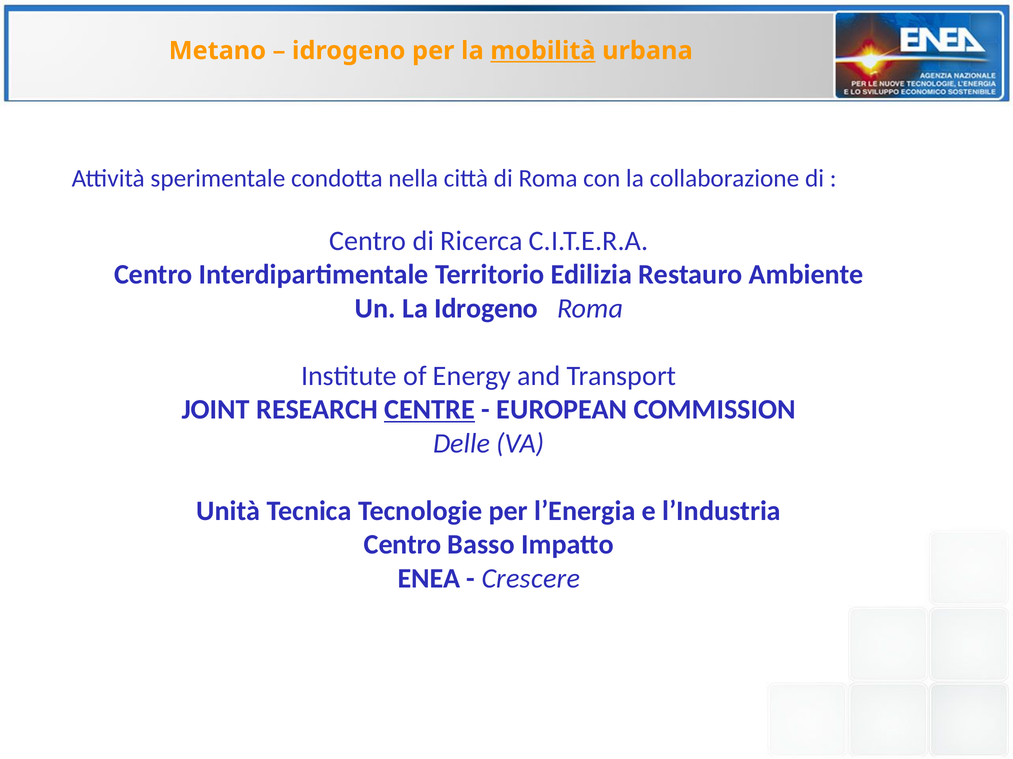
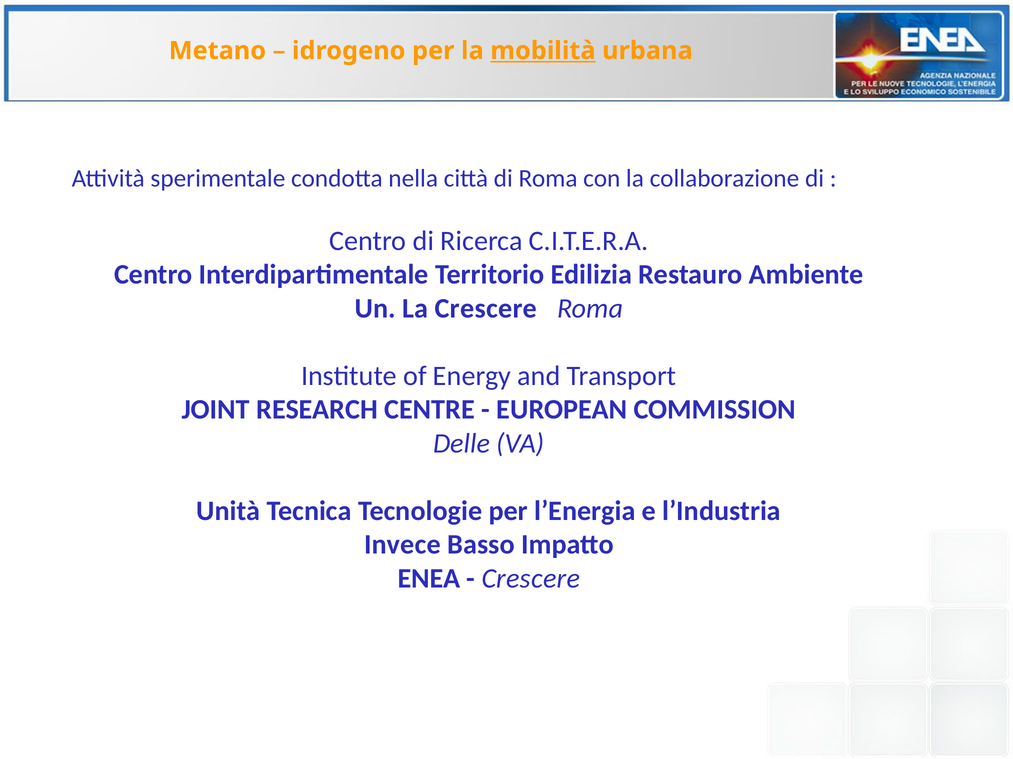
La Idrogeno: Idrogeno -> Crescere
CENTRE underline: present -> none
Centro at (403, 545): Centro -> Invece
